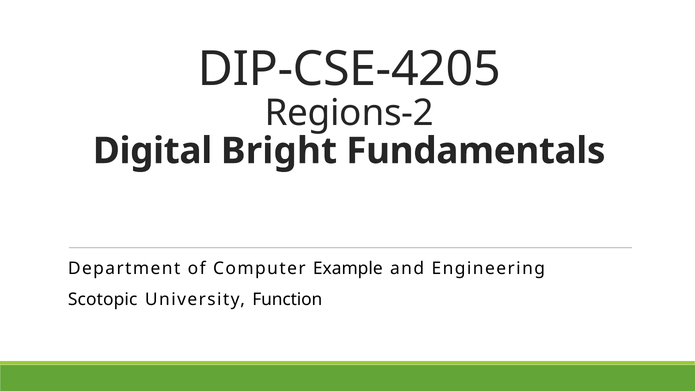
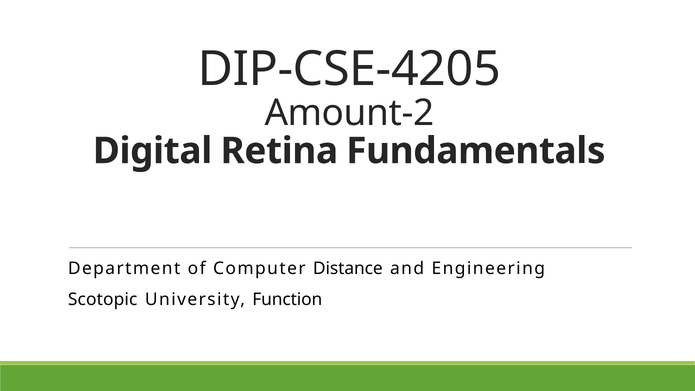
Regions-2: Regions-2 -> Amount-2
Bright: Bright -> Retina
Example: Example -> Distance
